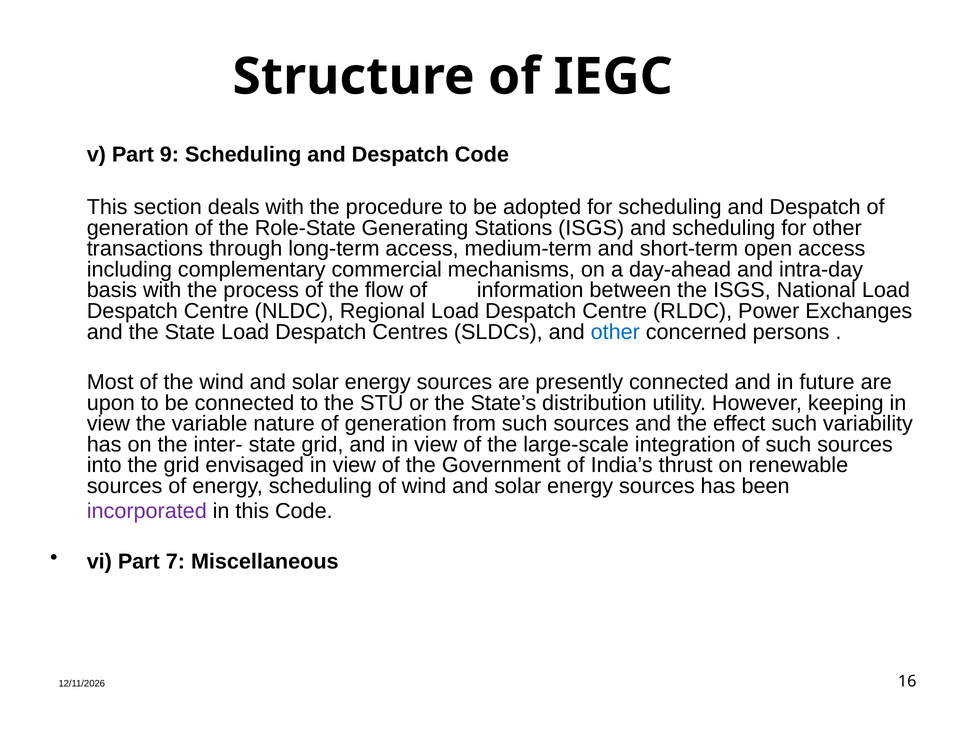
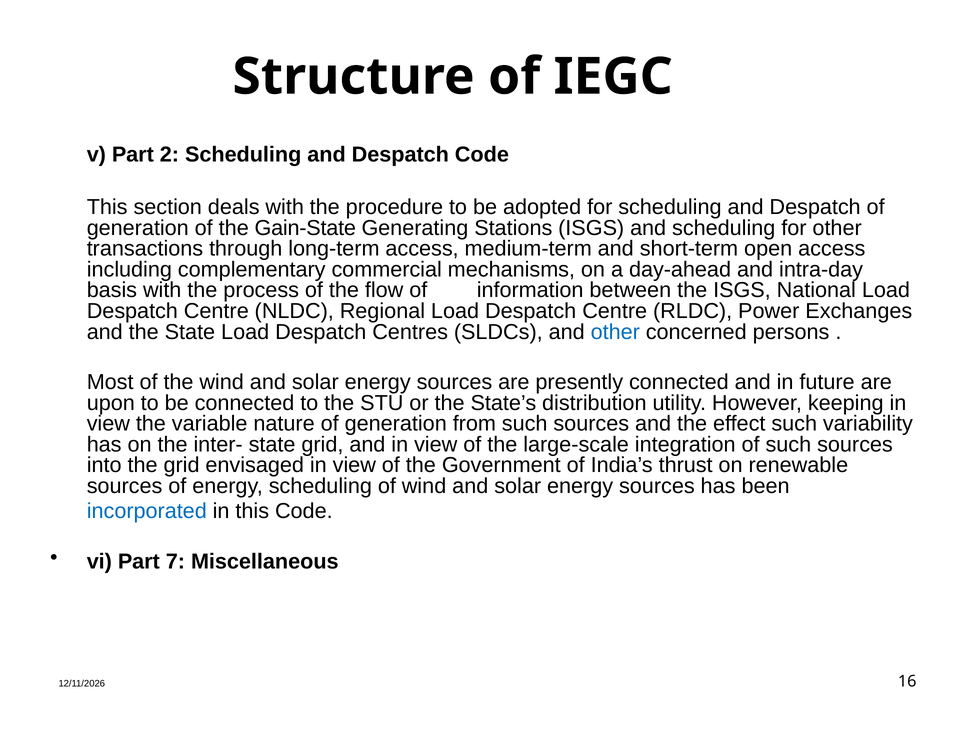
9: 9 -> 2
Role-State: Role-State -> Gain-State
incorporated colour: purple -> blue
